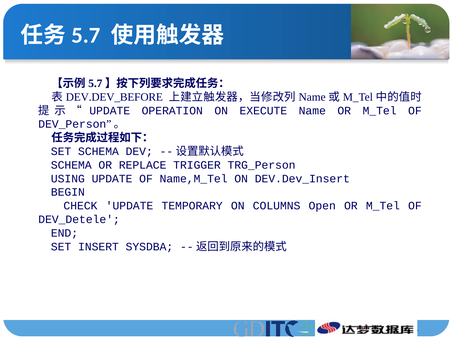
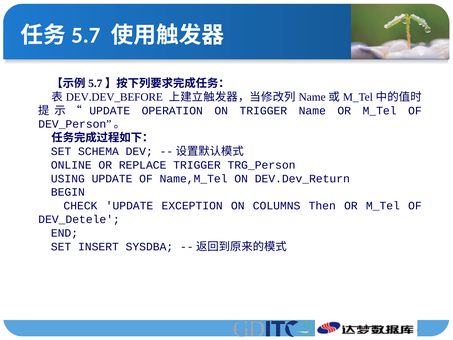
ON EXECUTE: EXECUTE -> TRIGGER
SCHEMA at (71, 165): SCHEMA -> ONLINE
DEV.Dev_Insert: DEV.Dev_Insert -> DEV.Dev_Return
TEMPORARY: TEMPORARY -> EXCEPTION
Open: Open -> Then
